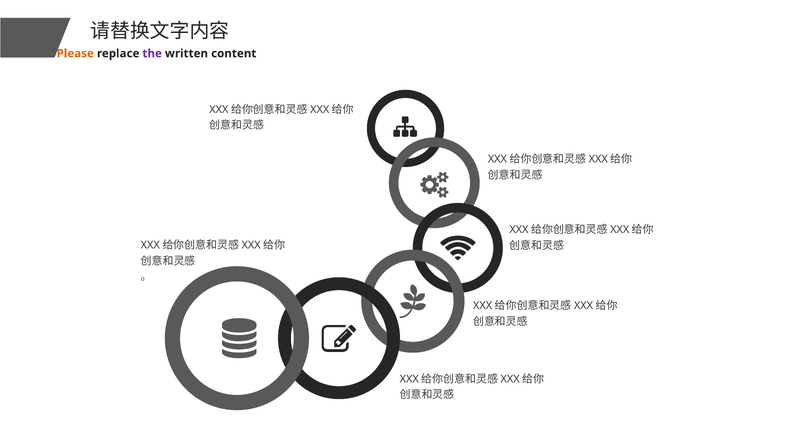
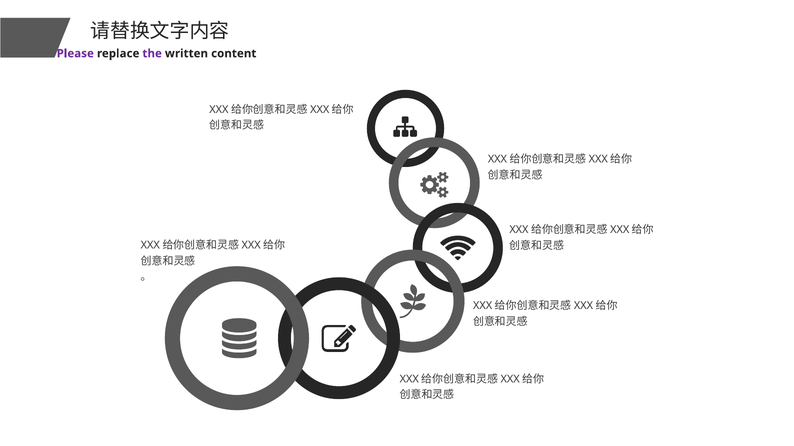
Please colour: orange -> purple
